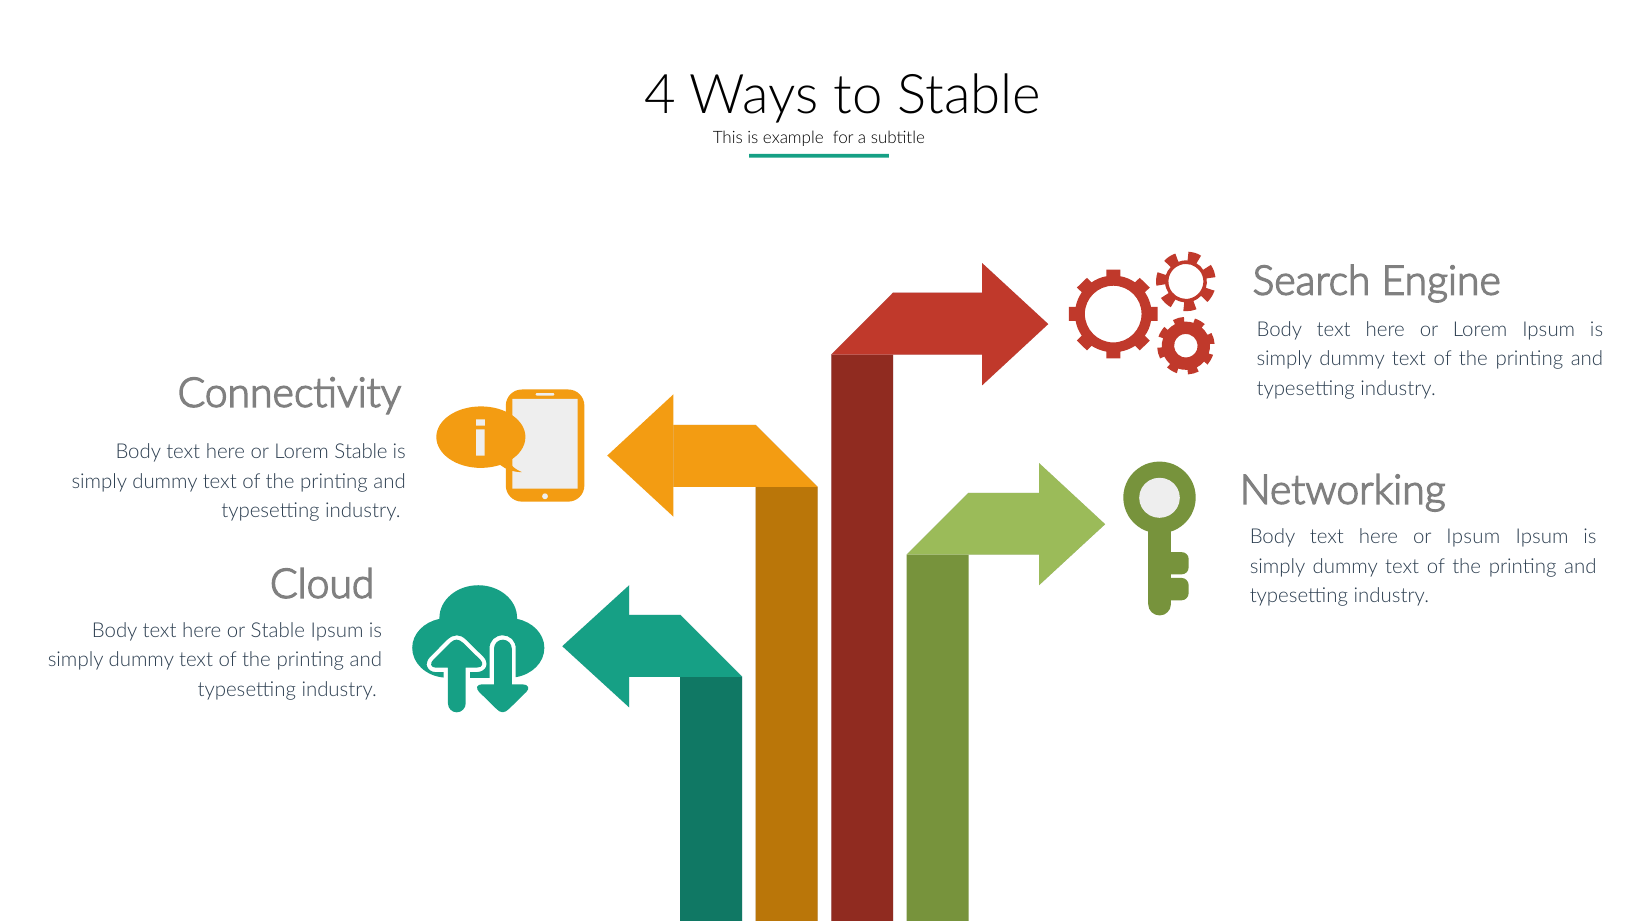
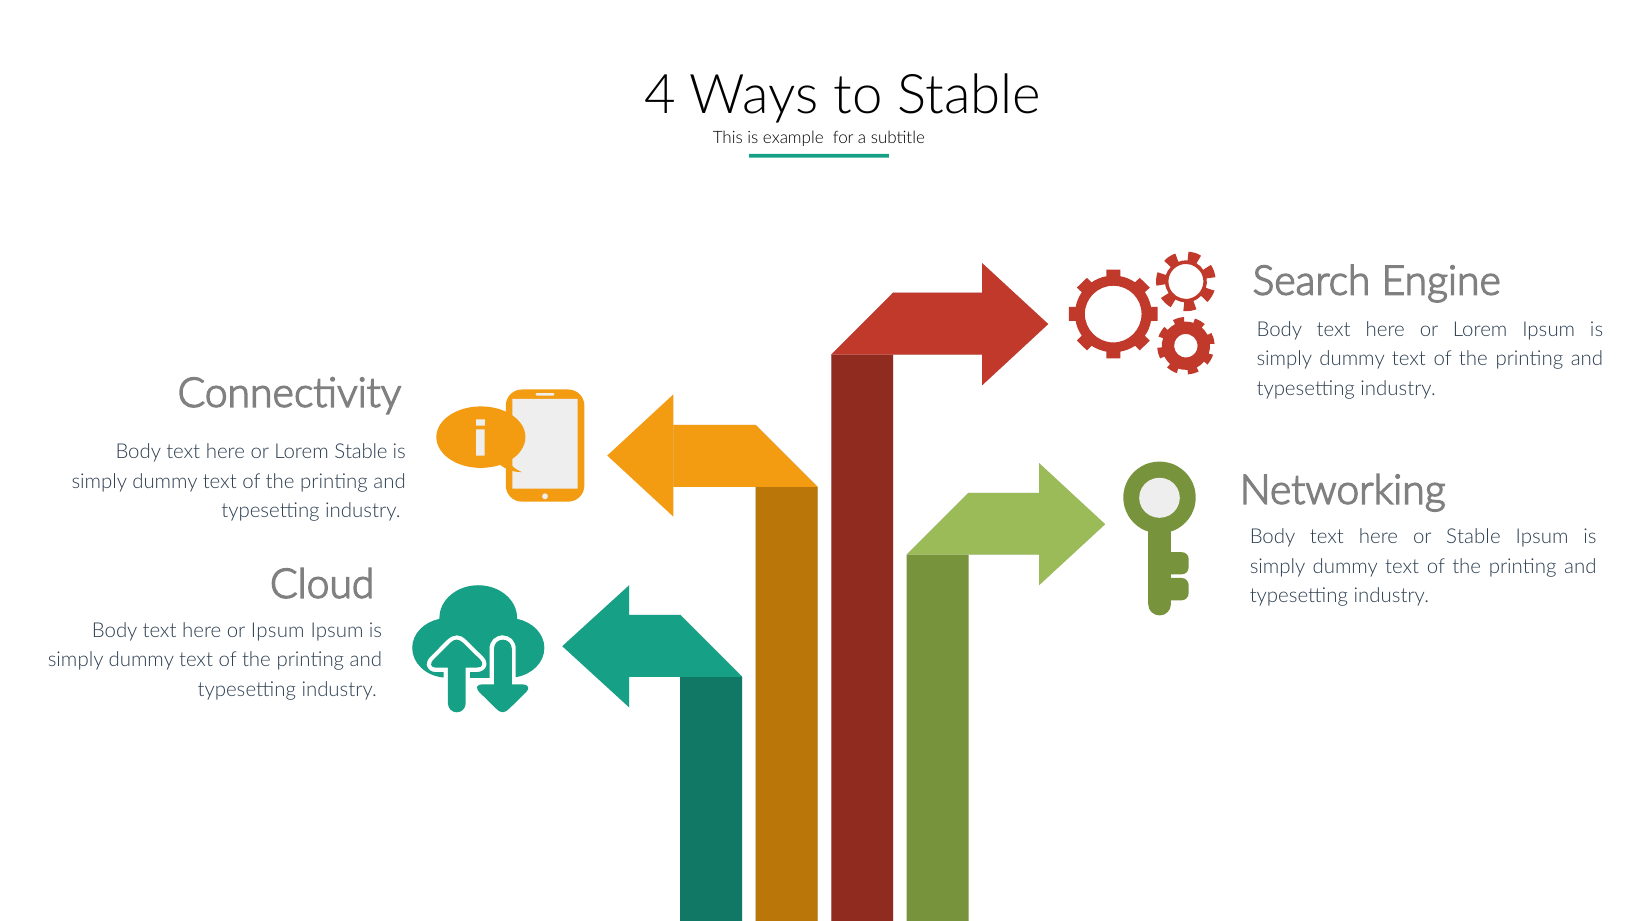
or Ipsum: Ipsum -> Stable
or Stable: Stable -> Ipsum
